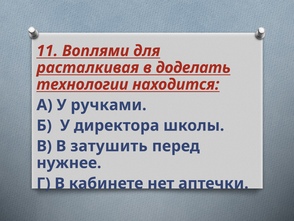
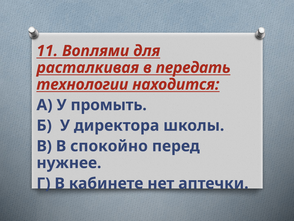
доделать: доделать -> передать
ручками: ручками -> промыть
затушить: затушить -> спокойно
